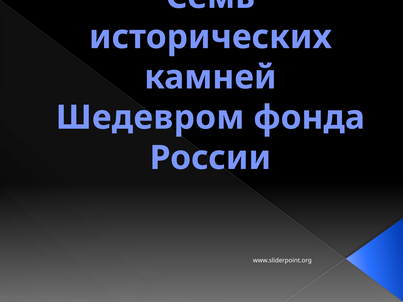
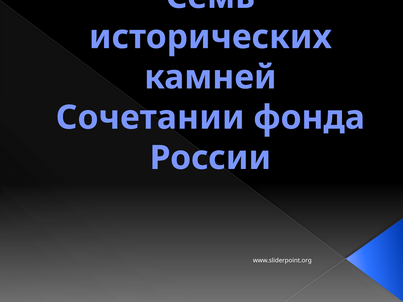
Шедевром: Шедевром -> Сочетании
